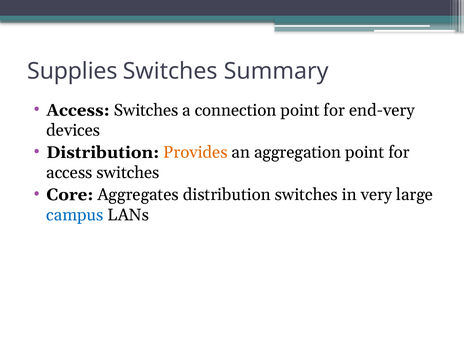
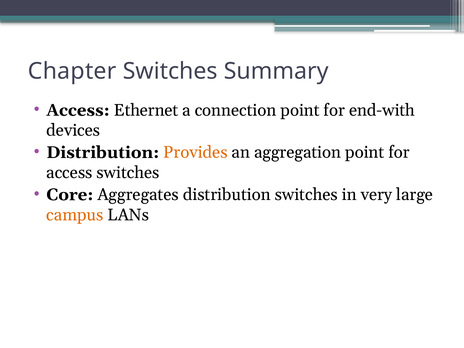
Supplies: Supplies -> Chapter
Switches at (146, 110): Switches -> Ethernet
end-very: end-very -> end-with
campus colour: blue -> orange
